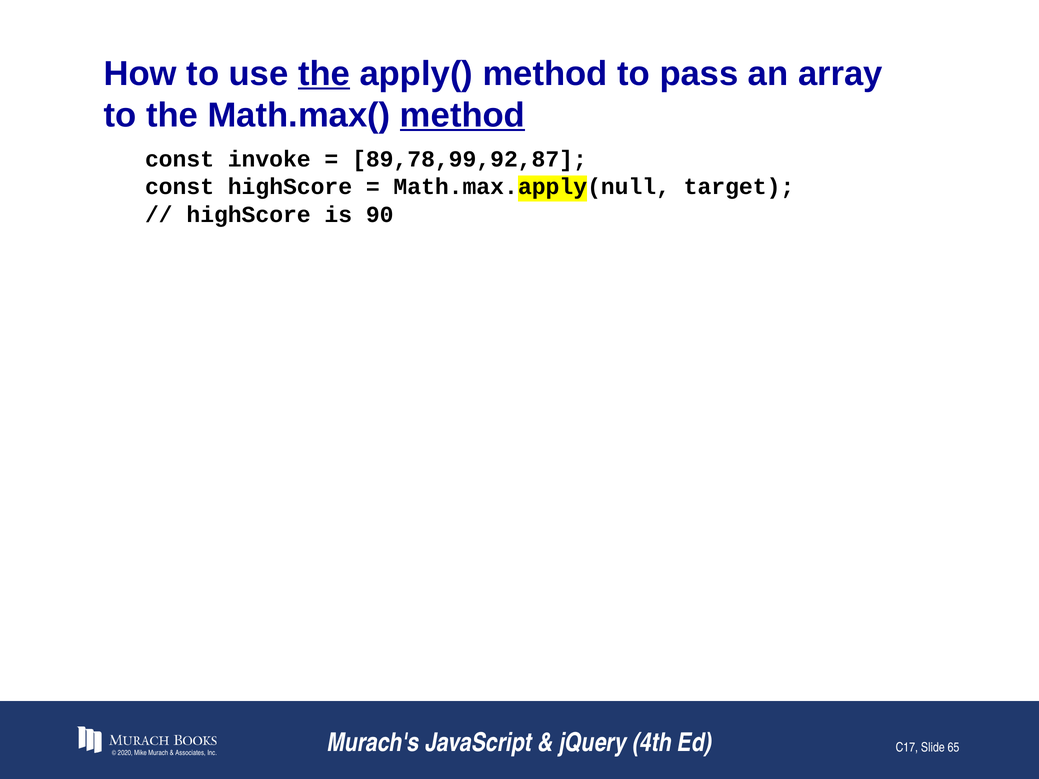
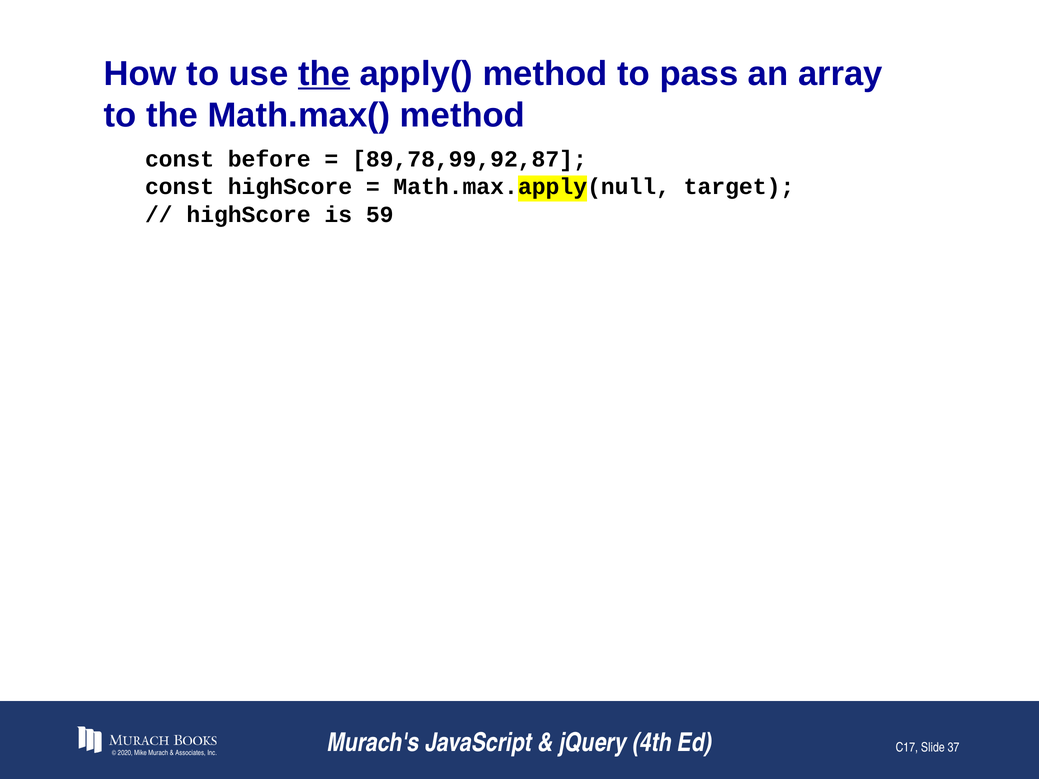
method at (462, 115) underline: present -> none
invoke: invoke -> before
90: 90 -> 59
65: 65 -> 37
